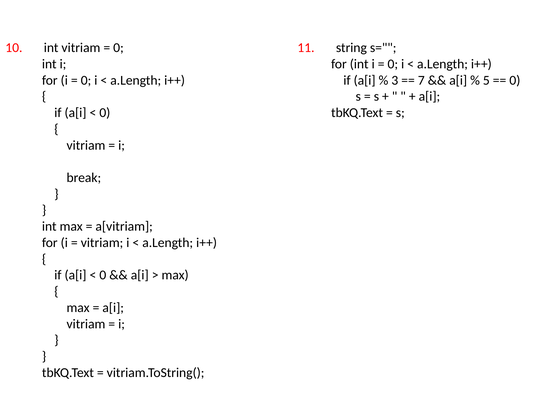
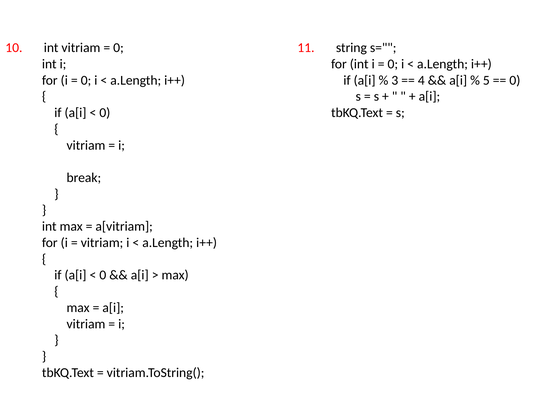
7: 7 -> 4
